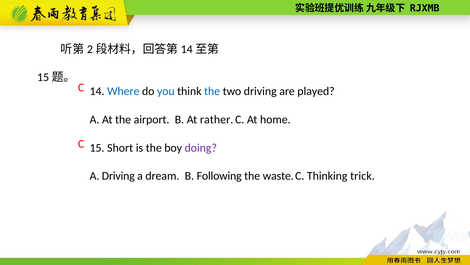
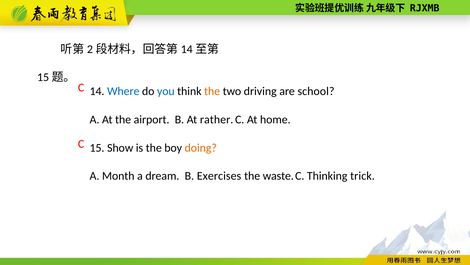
the at (212, 91) colour: blue -> orange
played: played -> school
Short: Short -> Show
doing colour: purple -> orange
A Driving: Driving -> Month
Following: Following -> Exercises
